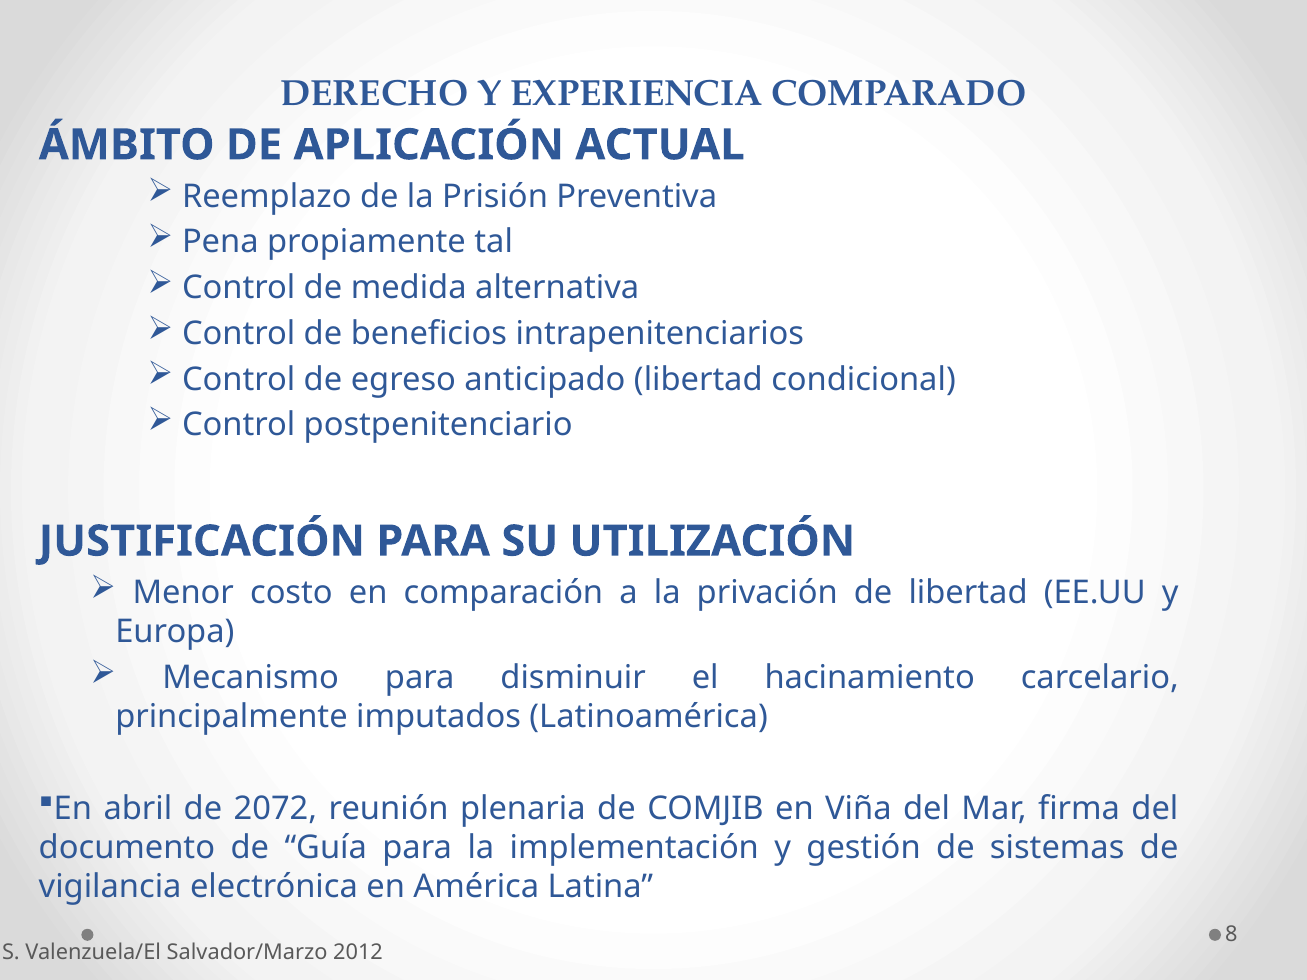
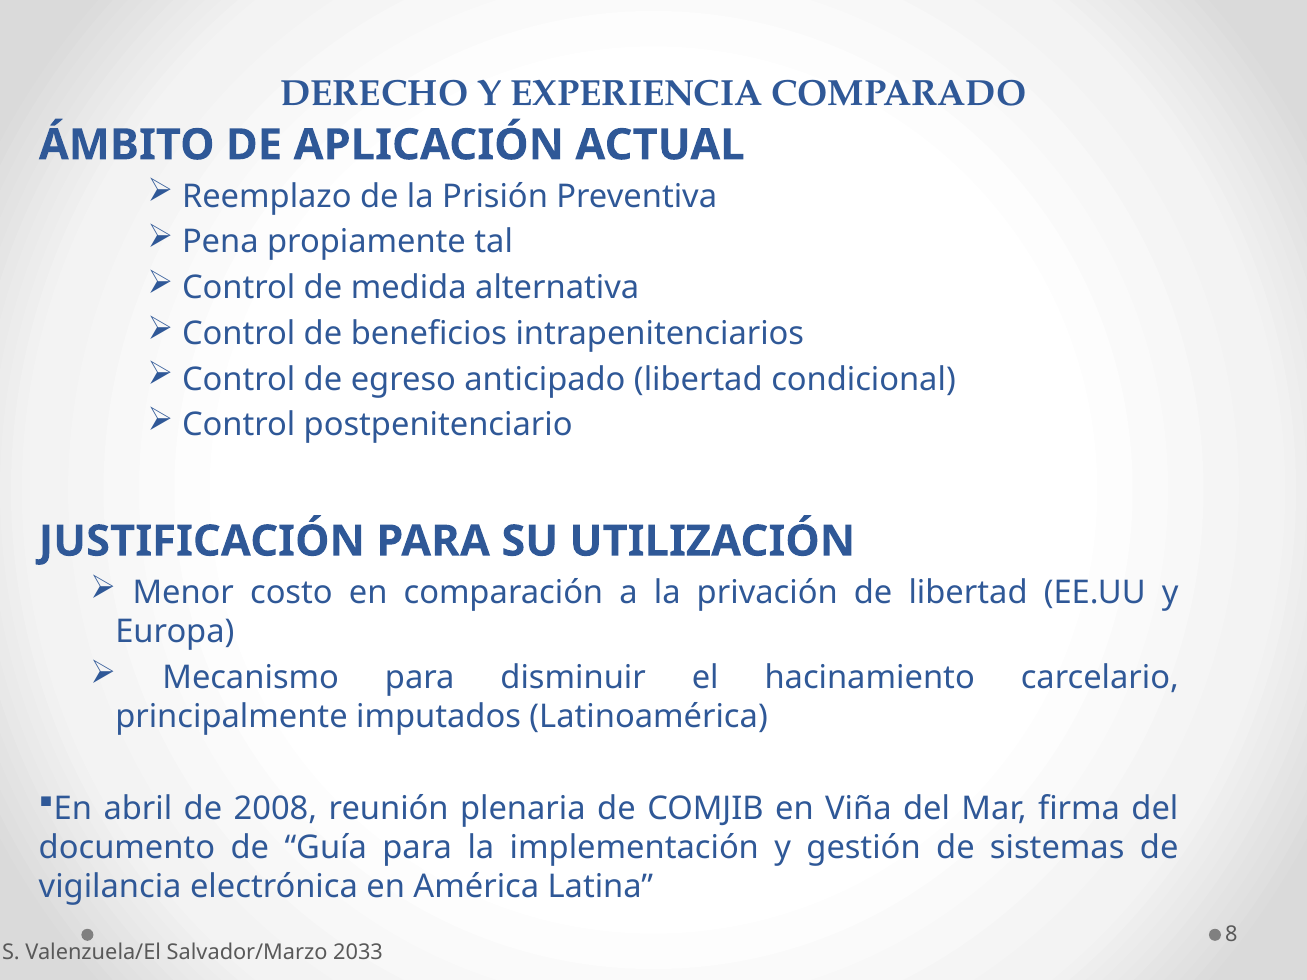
2072: 2072 -> 2008
2012: 2012 -> 2033
